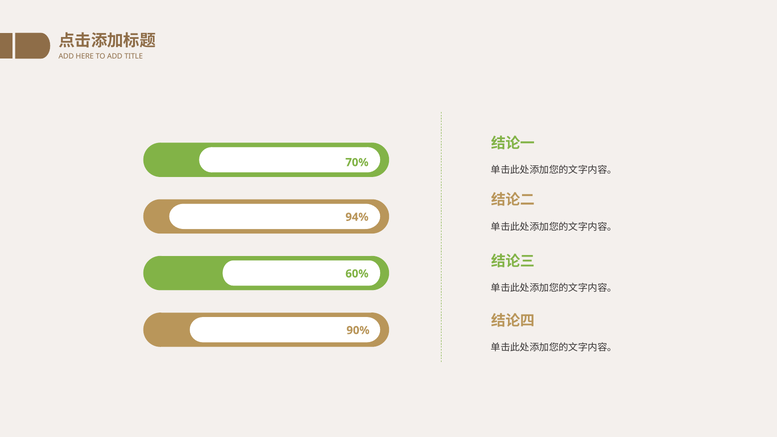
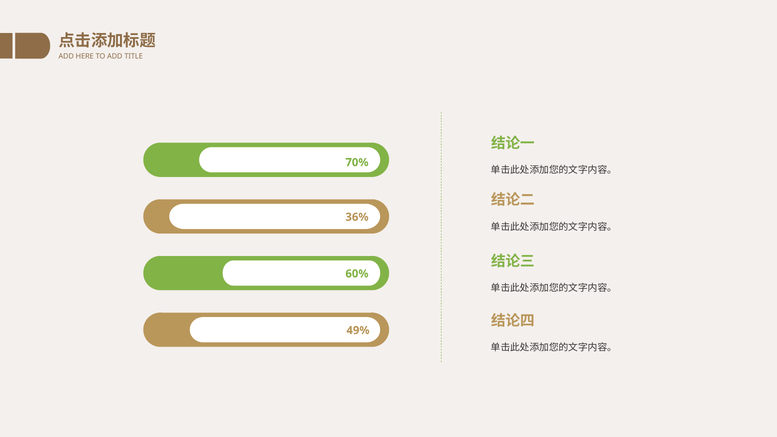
94%: 94% -> 36%
90%: 90% -> 49%
